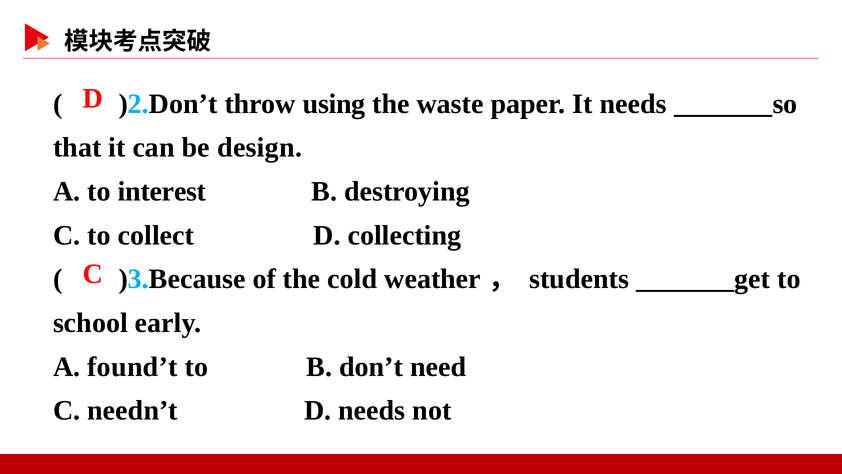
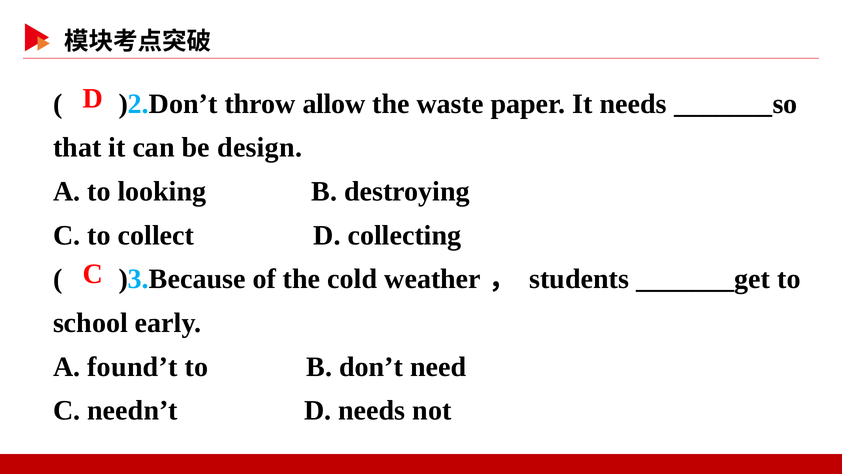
using: using -> allow
interest: interest -> looking
